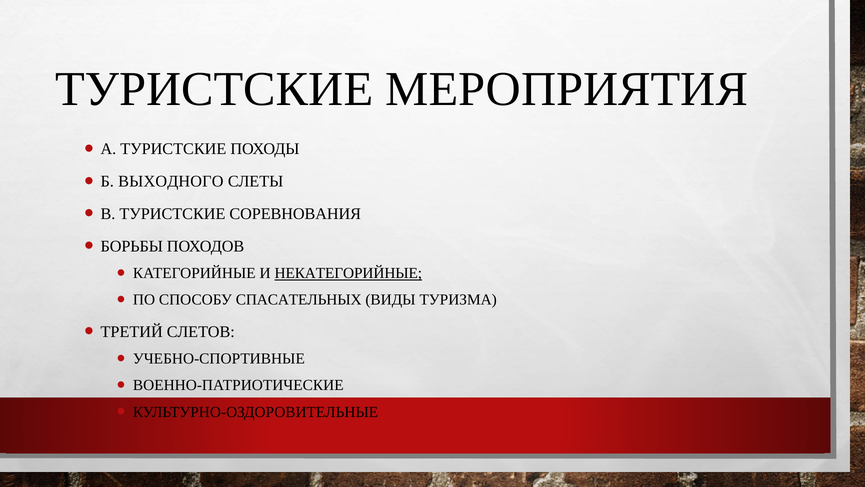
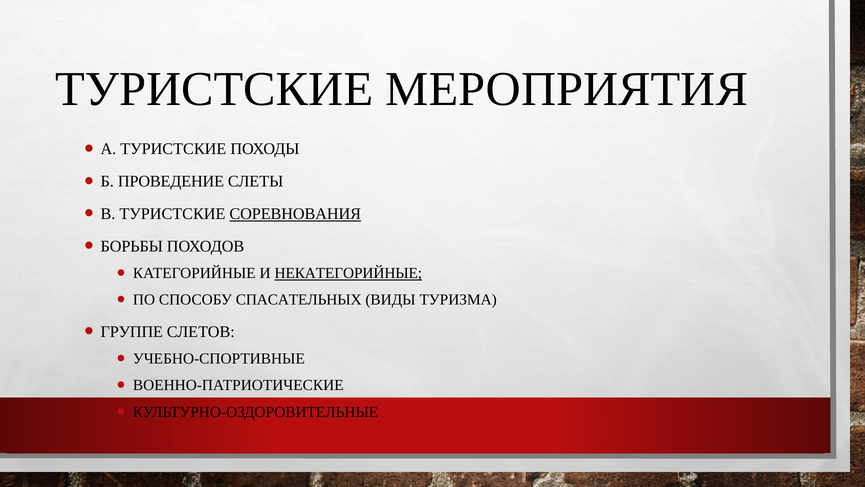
ВЫХОДНОГО: ВЫХОДНОГО -> ПРОВЕДЕНИЕ
СОРЕВНОВАНИЯ underline: none -> present
ТРЕТИЙ: ТРЕТИЙ -> ГРУППЕ
